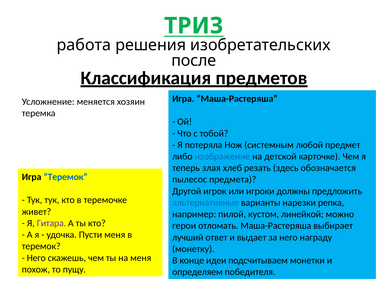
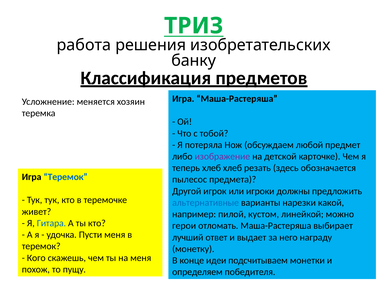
после: после -> банку
системным: системным -> обсуждаем
изображение colour: blue -> purple
теперь злая: злая -> хлеб
репка: репка -> какой
Гитара colour: purple -> blue
Него at (36, 258): Него -> Кого
